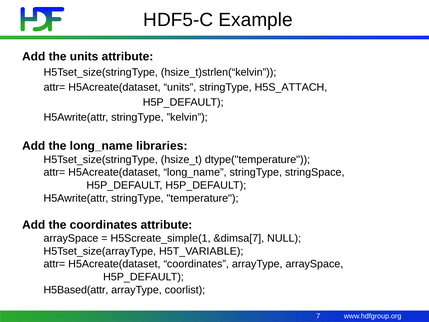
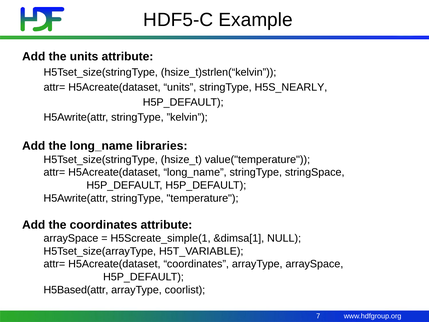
H5S_ATTACH: H5S_ATTACH -> H5S_NEARLY
dtype("temperature: dtype("temperature -> value("temperature
&dimsa[7: &dimsa[7 -> &dimsa[1
